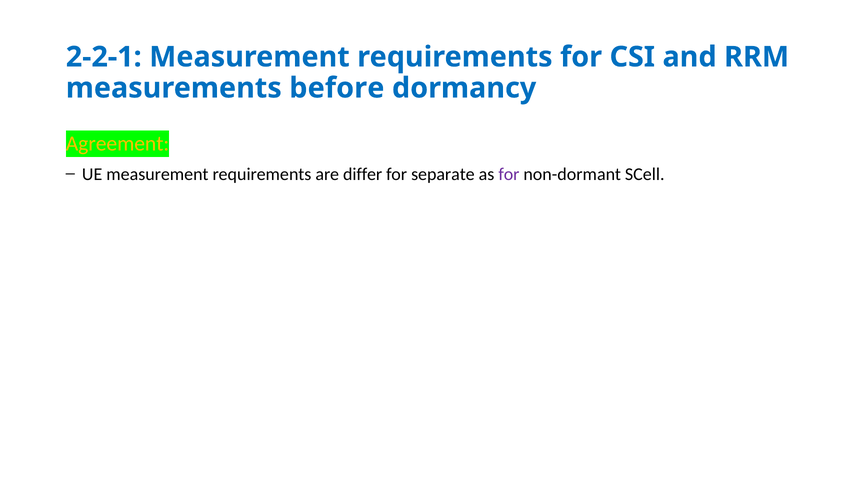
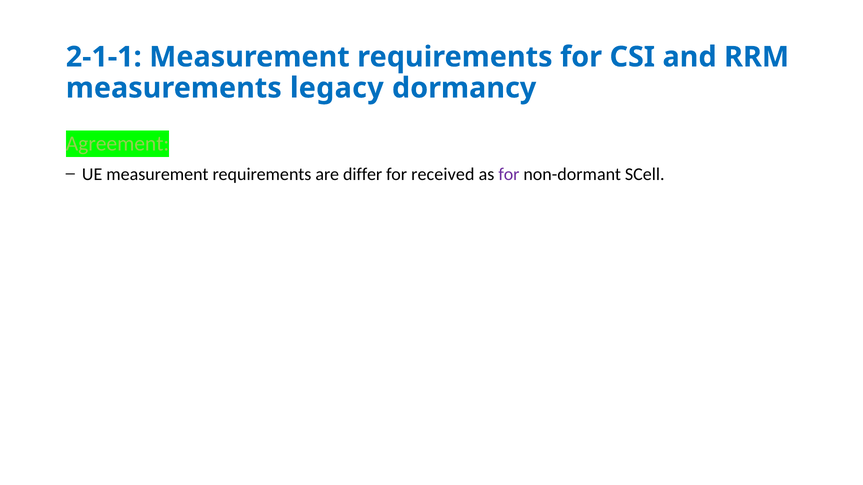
2-2-1: 2-2-1 -> 2-1-1
before: before -> legacy
Agreement colour: yellow -> light green
separate: separate -> received
